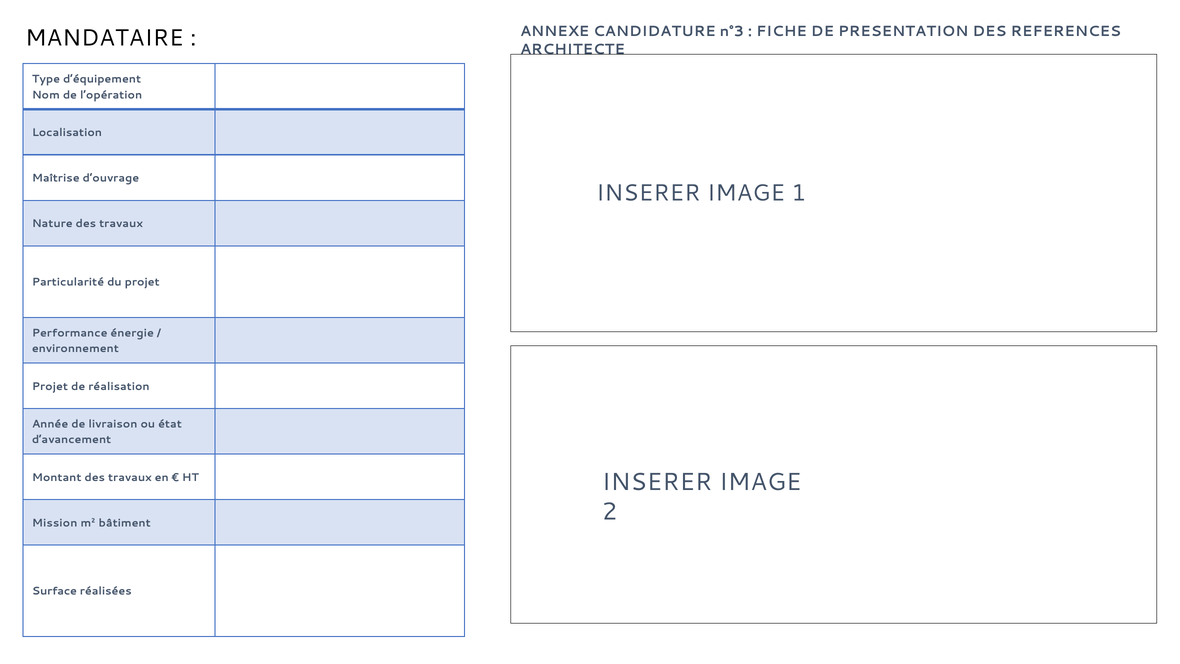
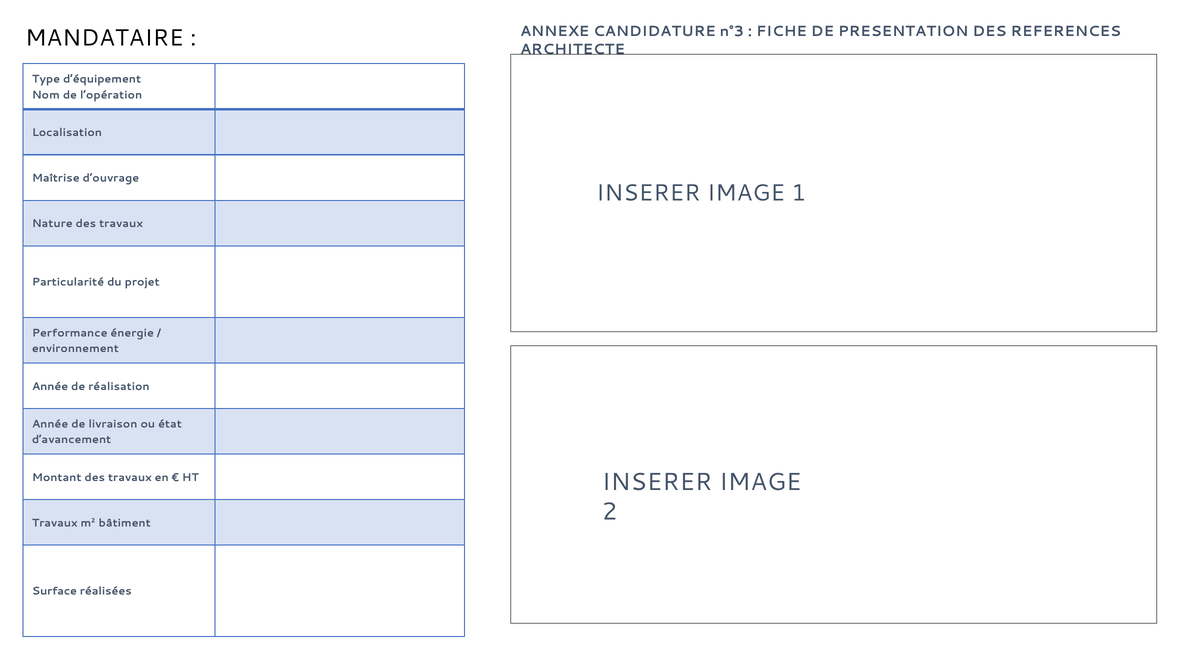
Projet at (50, 386): Projet -> Année
Mission at (55, 523): Mission -> Travaux
